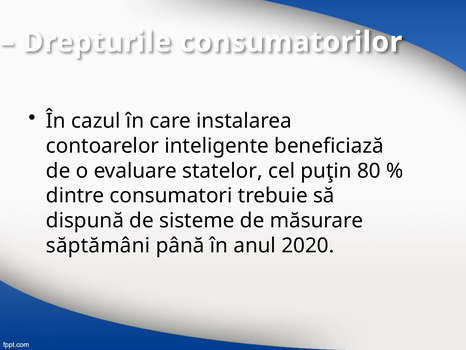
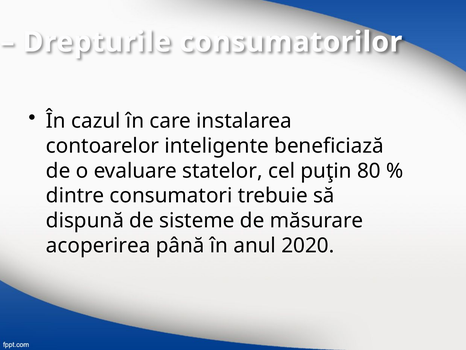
săptămâni: săptămâni -> acoperirea
